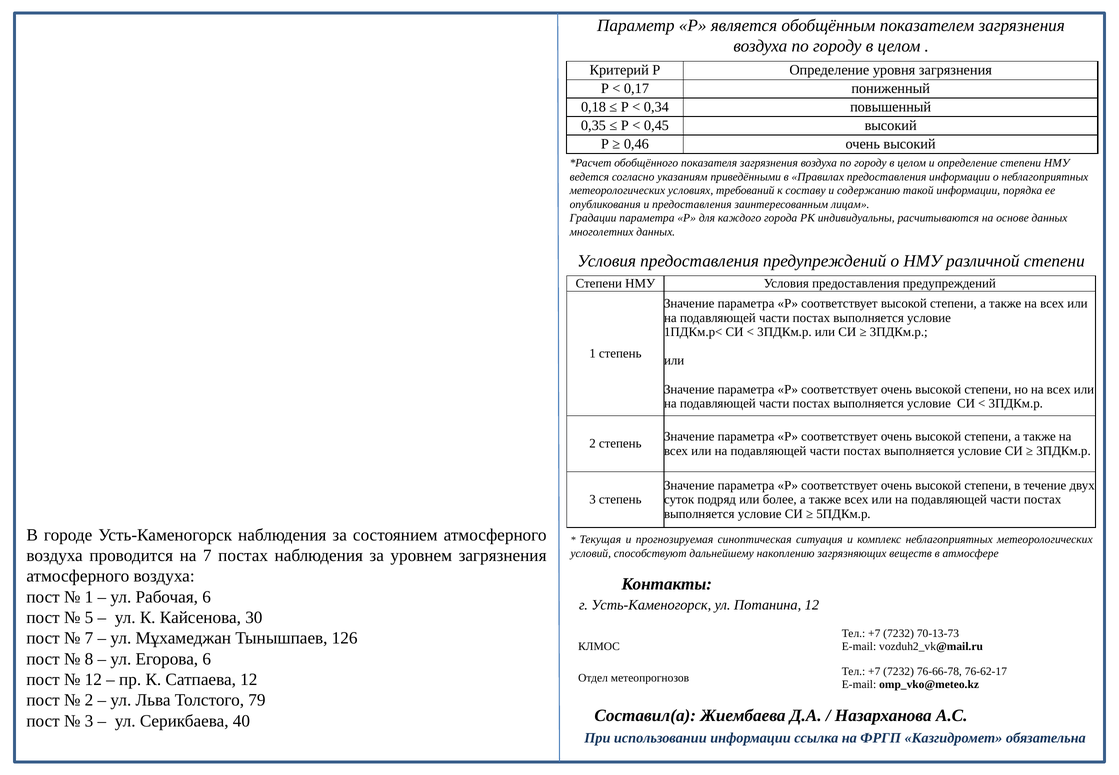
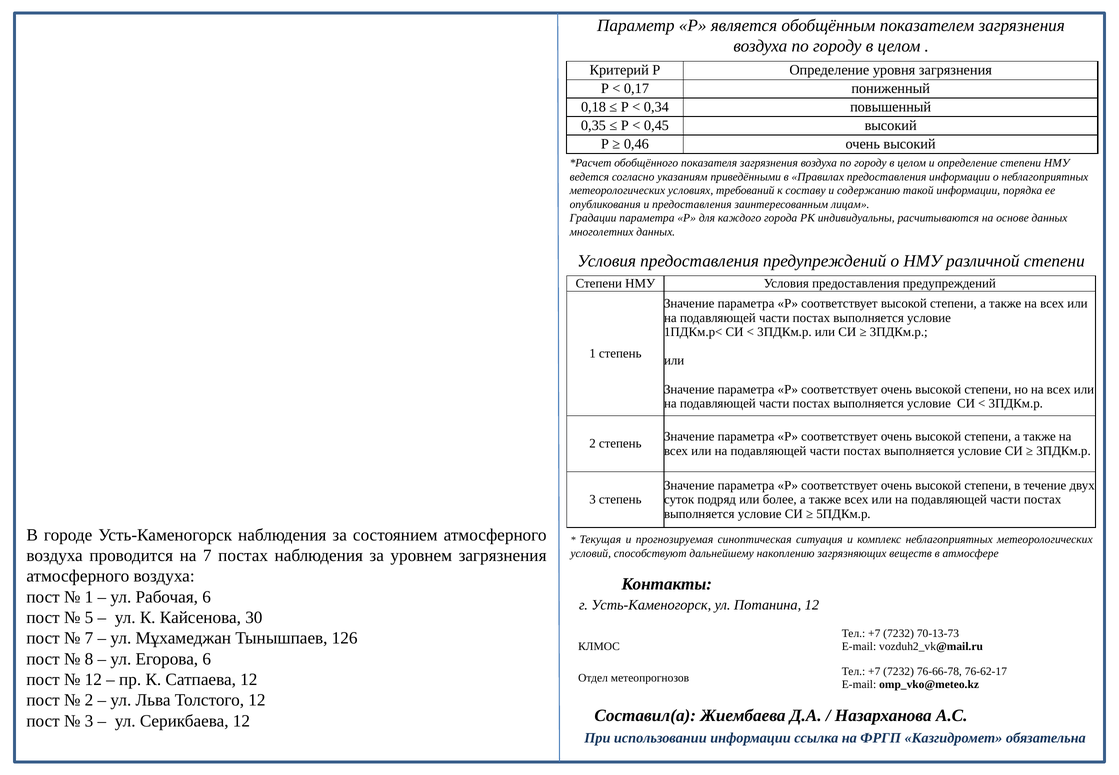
Толстого 79: 79 -> 12
Серикбаева 40: 40 -> 12
